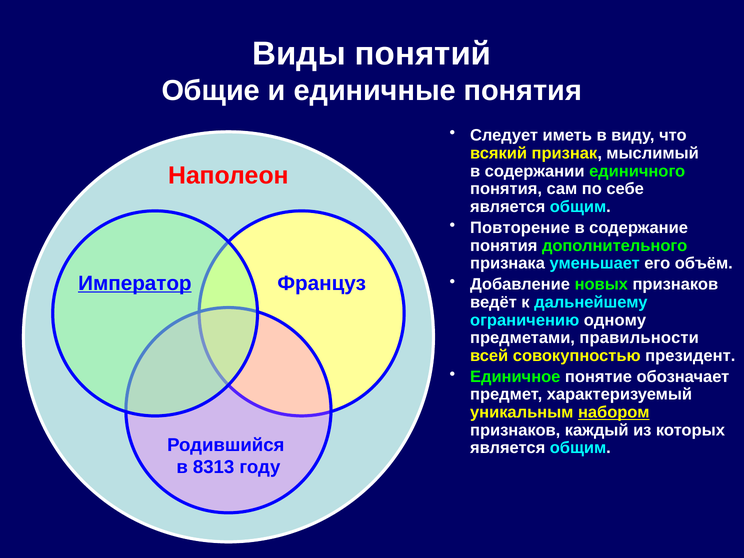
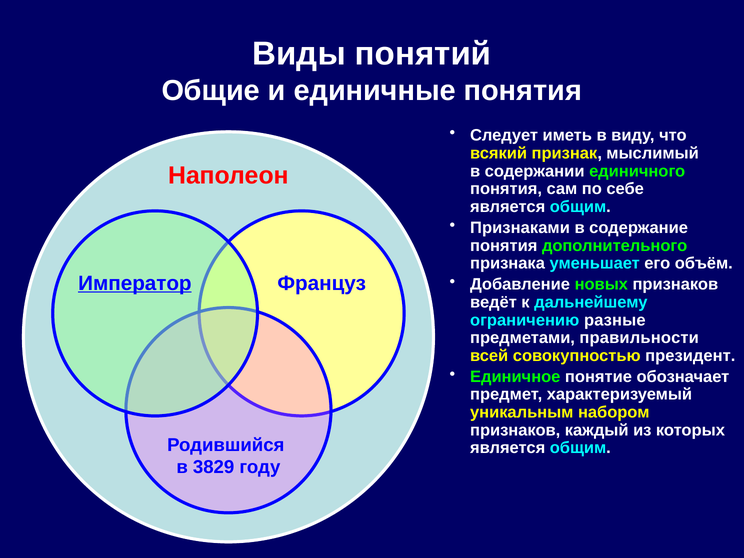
Повторение: Повторение -> Признаками
одному: одному -> разные
набором underline: present -> none
8313: 8313 -> 3829
